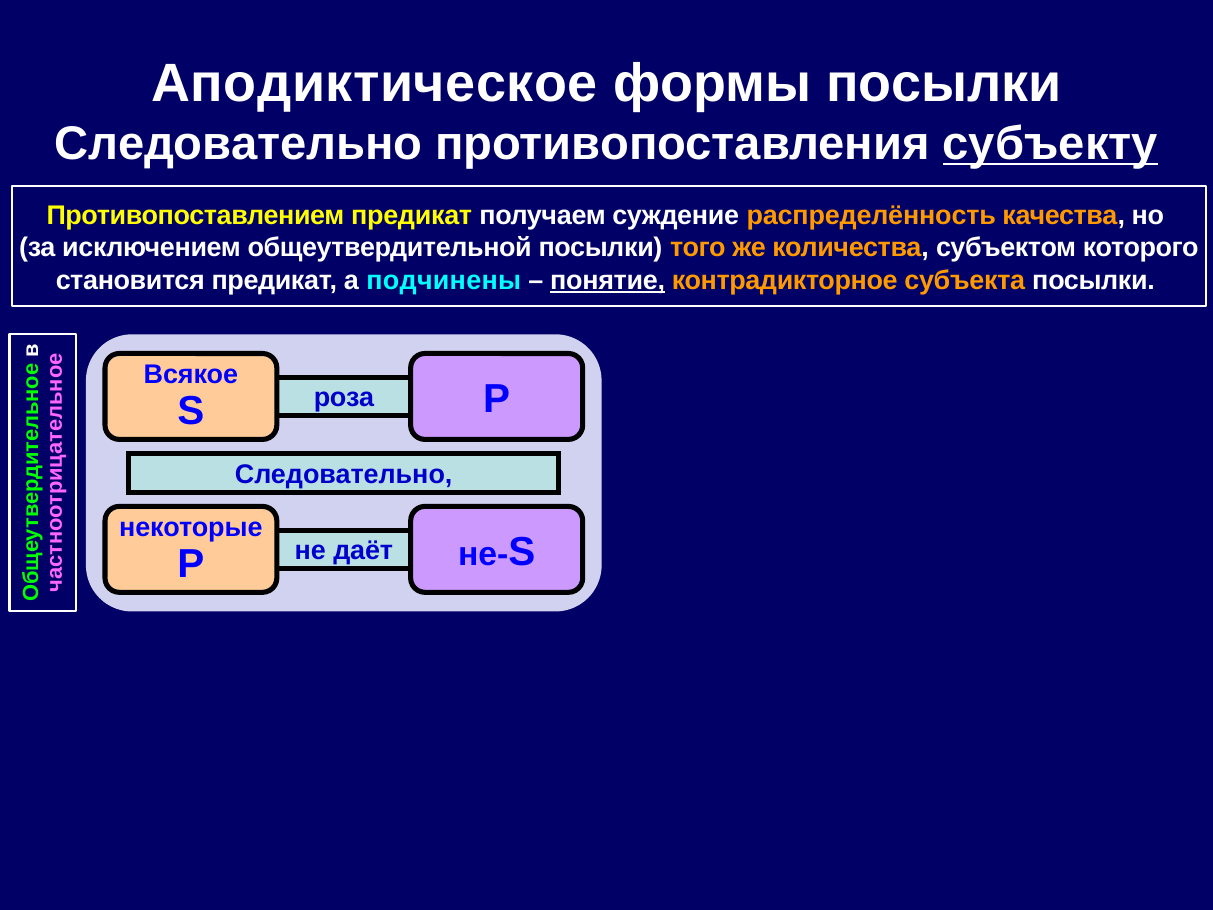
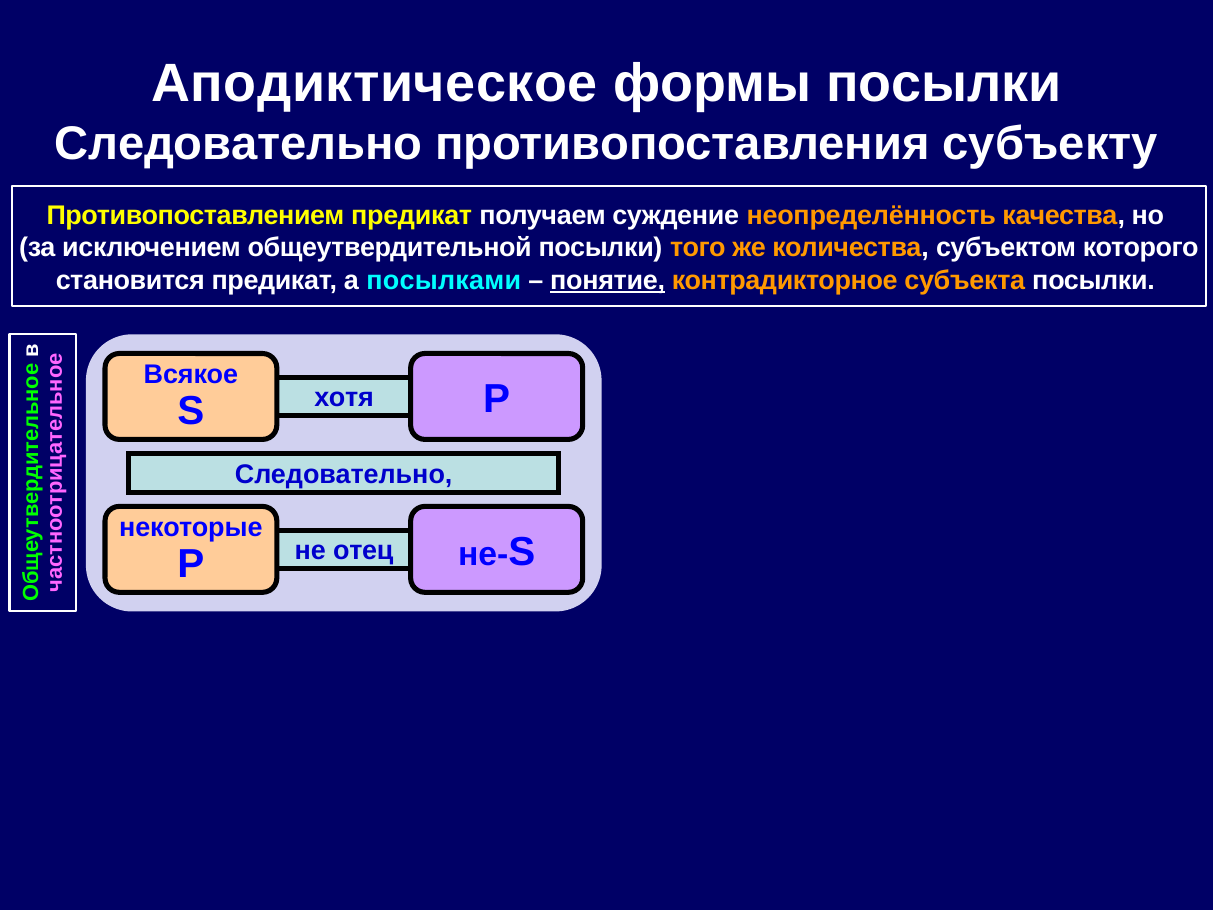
субъекту underline: present -> none
распределённость: распределённость -> неопределённость
подчинены: подчинены -> посылками
роза: роза -> хотя
даёт: даёт -> отец
